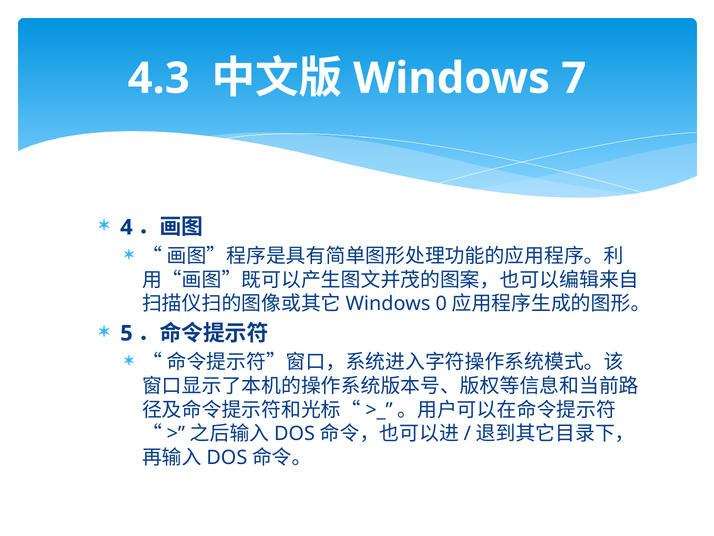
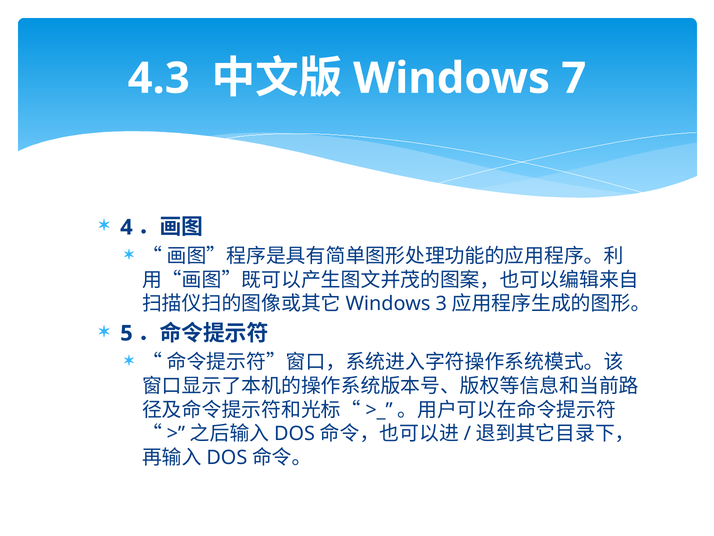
0: 0 -> 3
